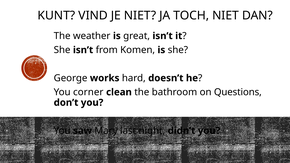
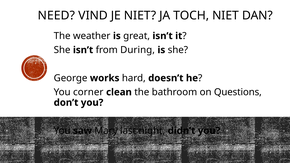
KUNT: KUNT -> NEED
Komen: Komen -> During
